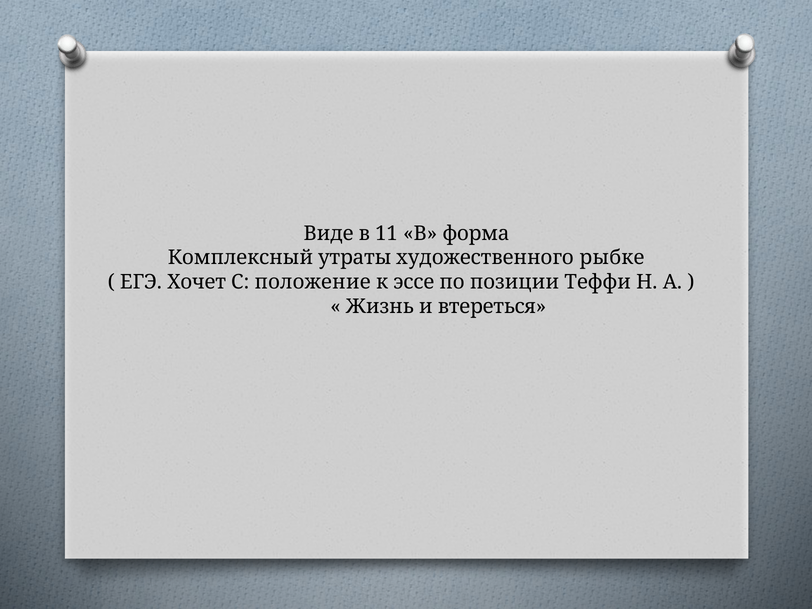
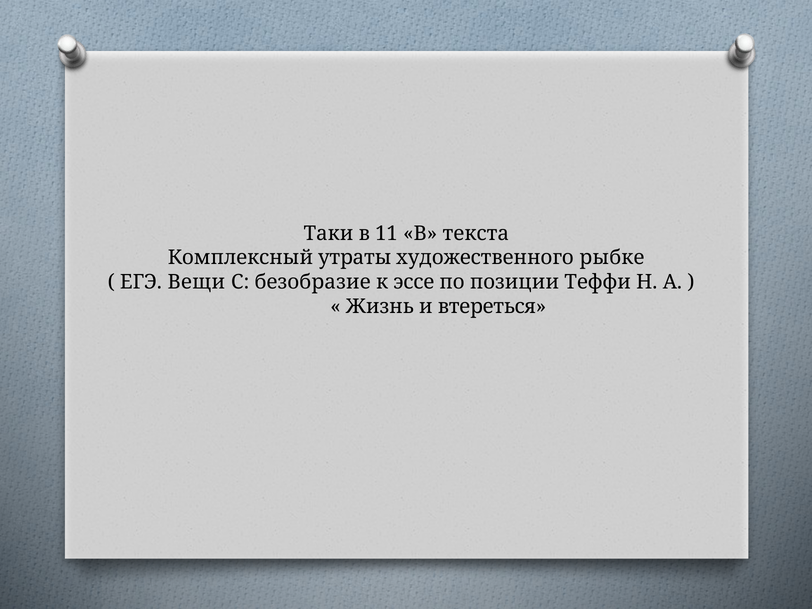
Виде: Виде -> Таки
форма: форма -> текста
Хочет: Хочет -> Вещи
положение: положение -> безобразие
